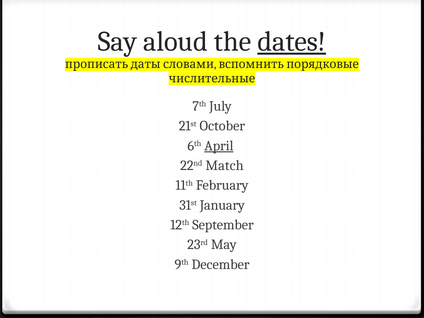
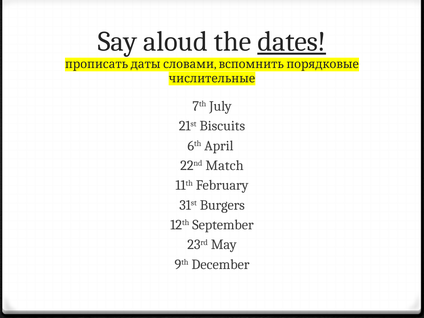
October: October -> Biscuits
April underline: present -> none
January: January -> Burgers
